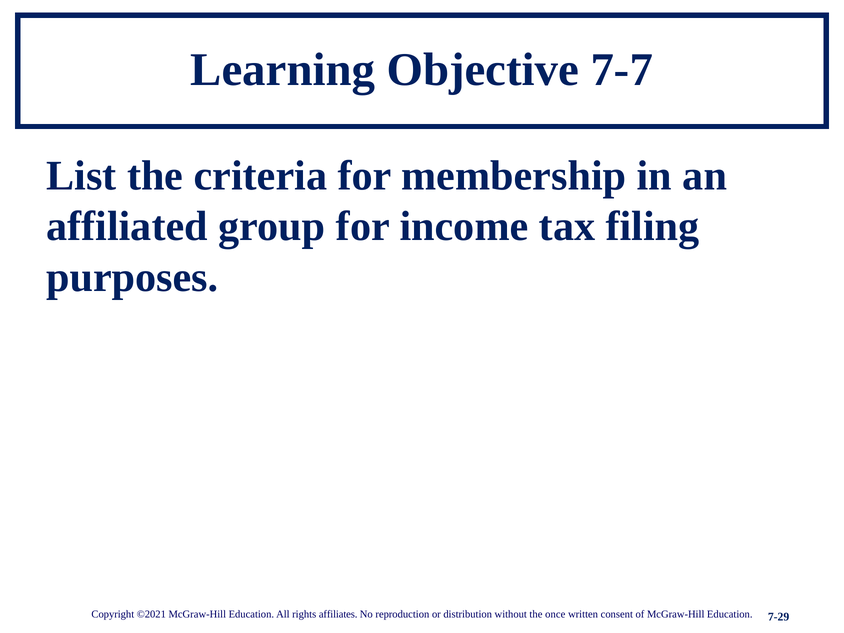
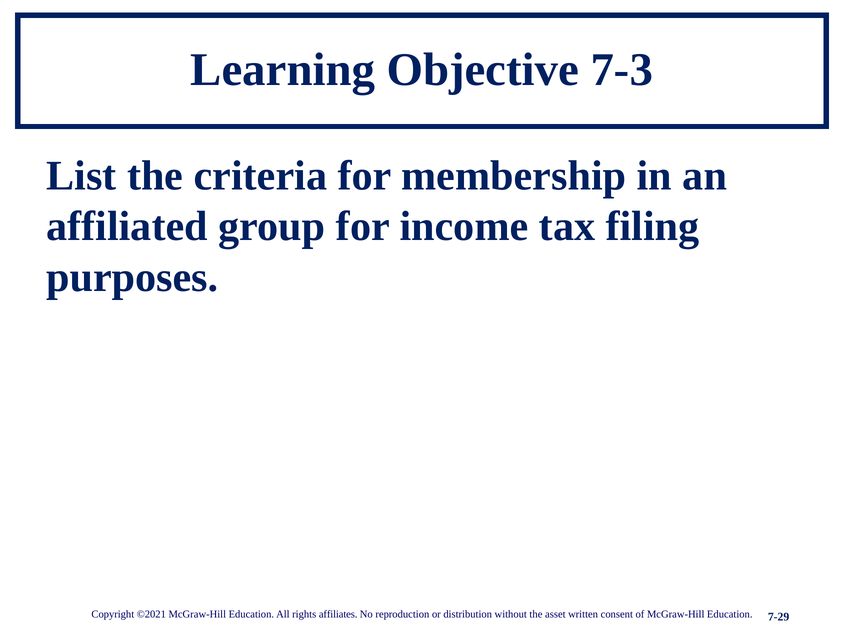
7-7: 7-7 -> 7-3
once: once -> asset
